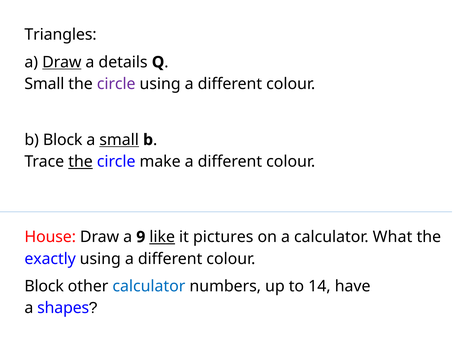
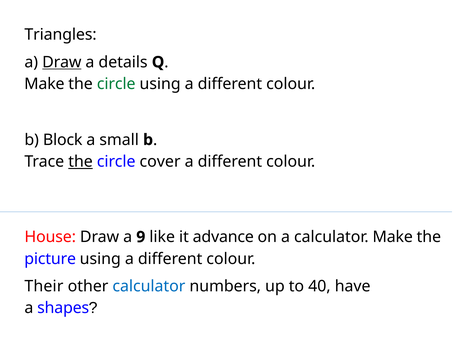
Small at (44, 84): Small -> Make
circle at (116, 84) colour: purple -> green
small at (119, 140) underline: present -> none
make: make -> cover
like underline: present -> none
pictures: pictures -> advance
calculator What: What -> Make
exactly: exactly -> picture
Block at (44, 286): Block -> Their
14: 14 -> 40
